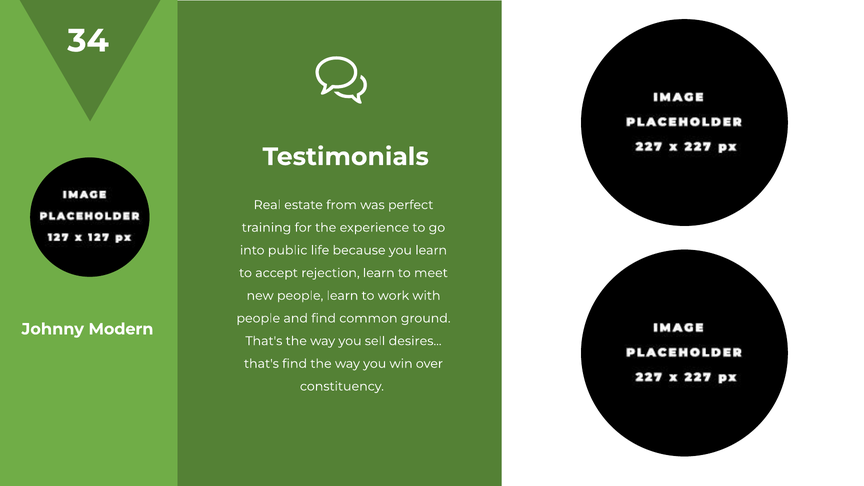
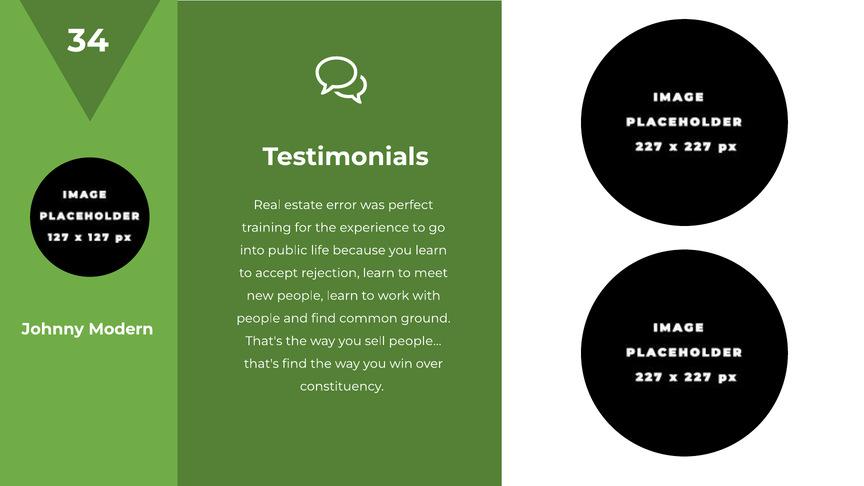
from: from -> error
sell desires: desires -> people
